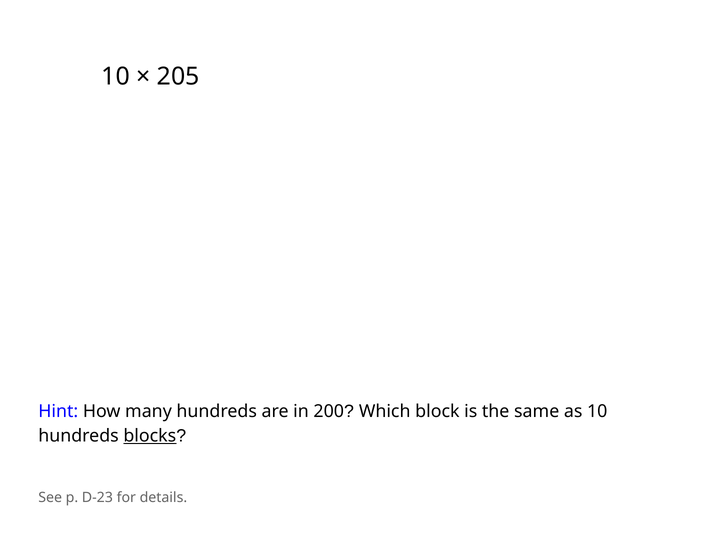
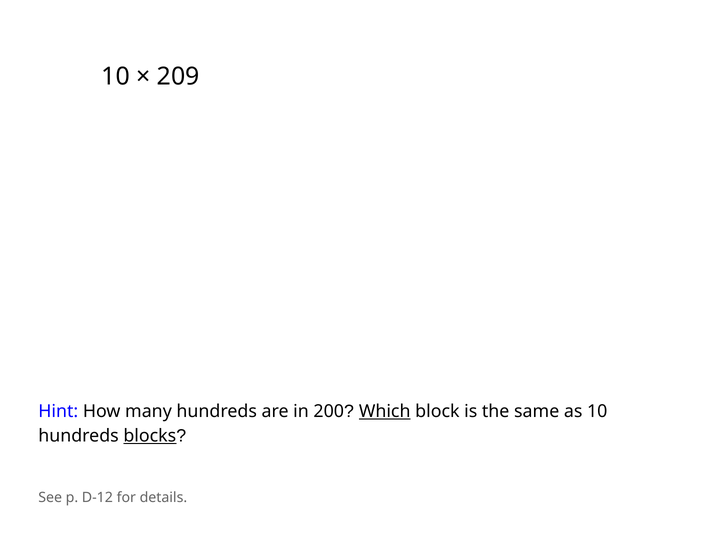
205: 205 -> 209
Which underline: none -> present
D-23: D-23 -> D-12
